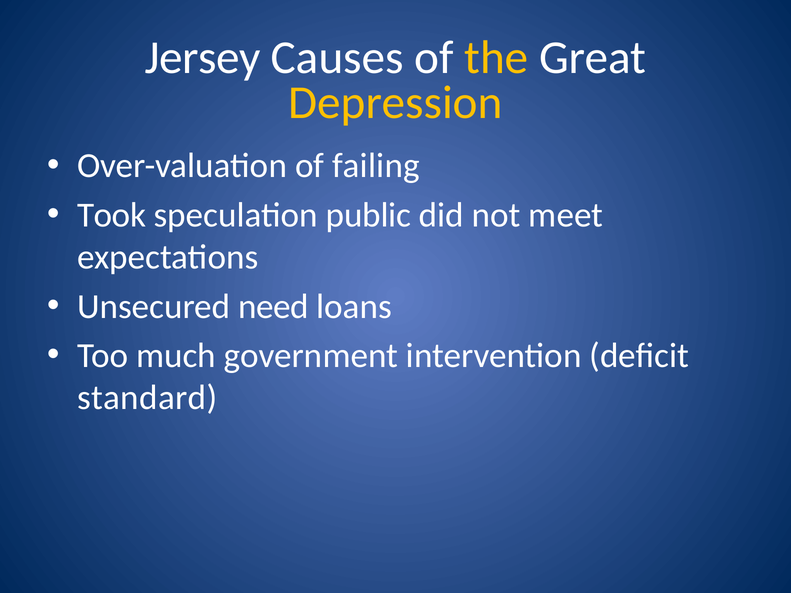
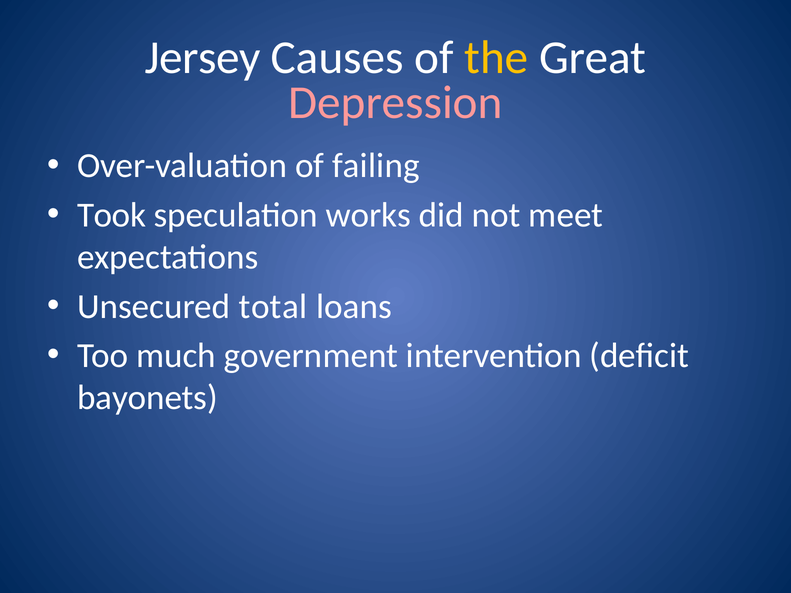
Depression colour: yellow -> pink
public: public -> works
need: need -> total
standard: standard -> bayonets
